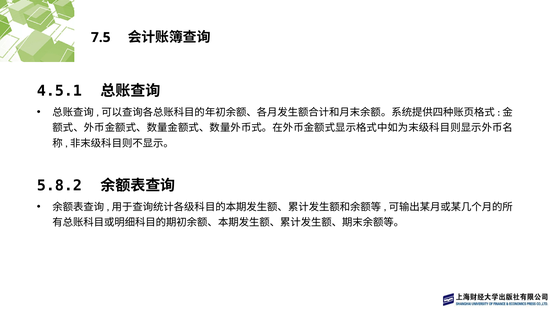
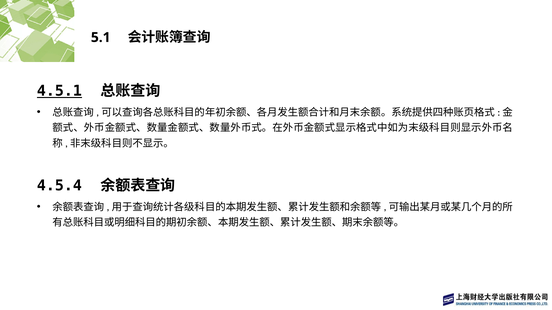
7.5: 7.5 -> 5.1
4.5.1 underline: none -> present
5.8.2: 5.8.2 -> 4.5.4
